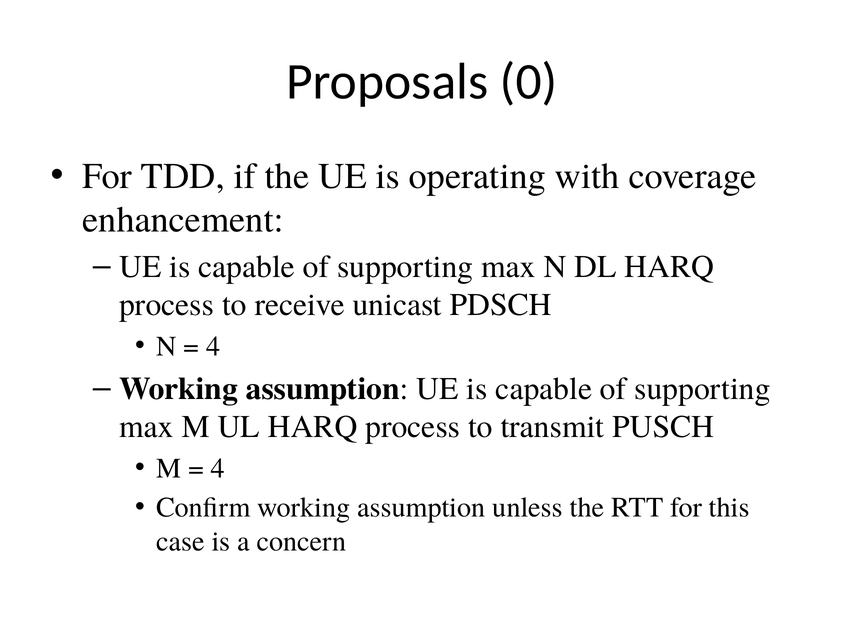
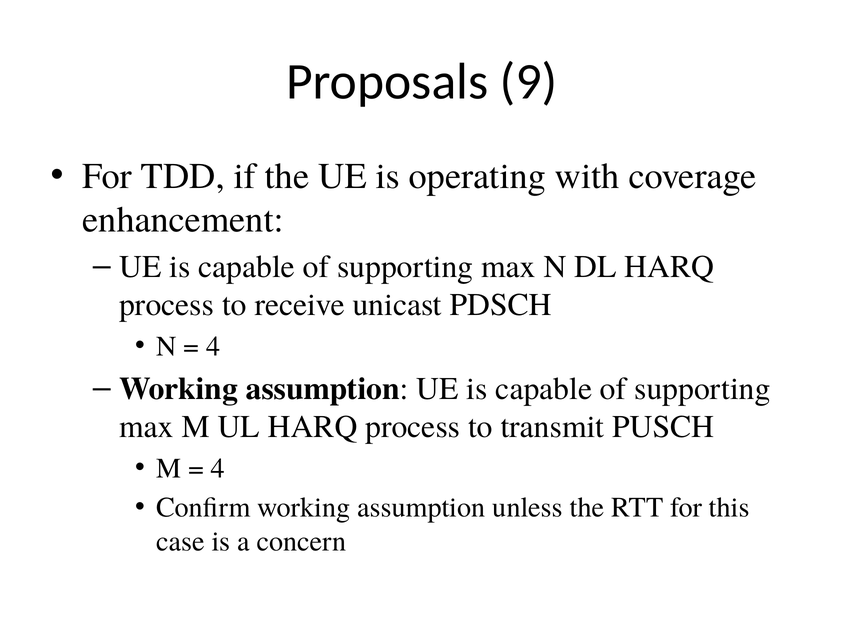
0: 0 -> 9
